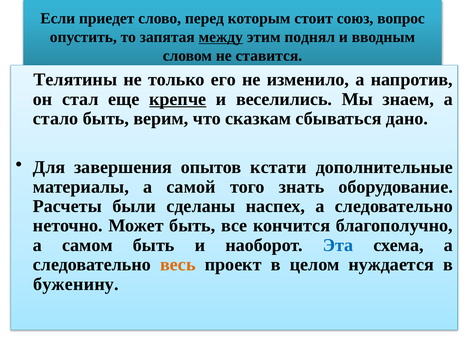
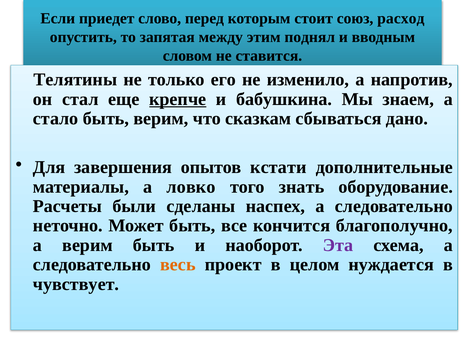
вопрос: вопрос -> расход
между underline: present -> none
веселились: веселились -> бабушкина
самой: самой -> ловко
а самом: самом -> верим
Эта colour: blue -> purple
буженину: буженину -> чувствует
